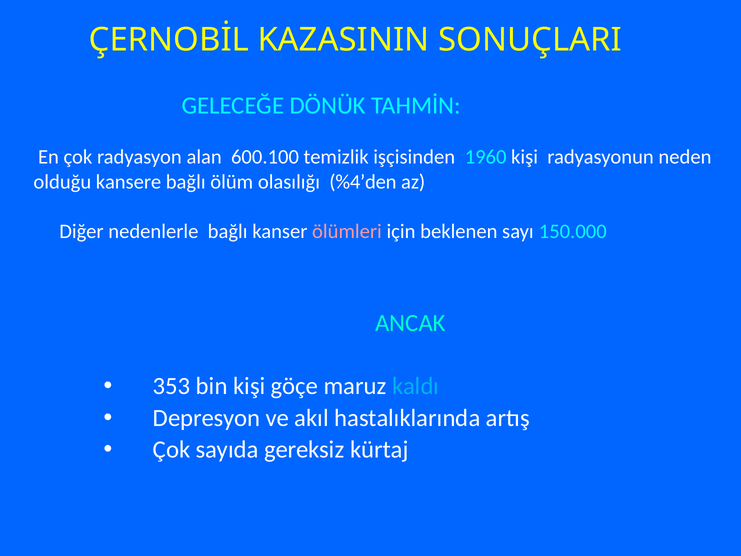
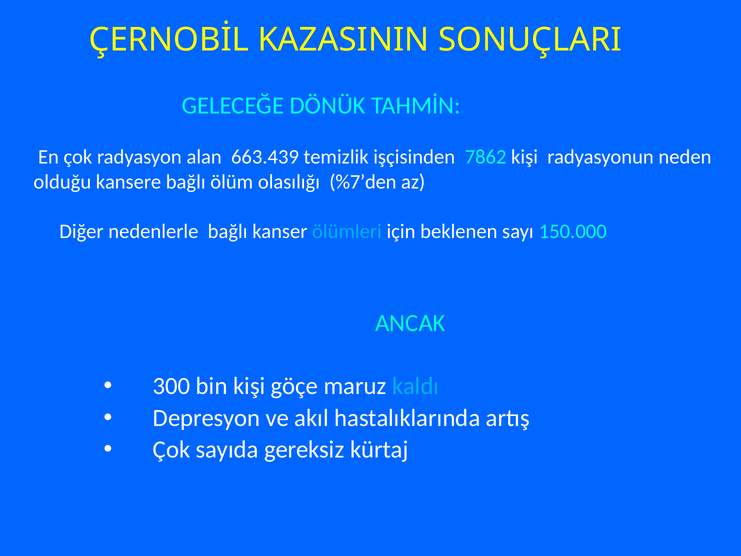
600.100: 600.100 -> 663.439
1960: 1960 -> 7862
%4’den: %4’den -> %7’den
ölümleri colour: pink -> light blue
353: 353 -> 300
